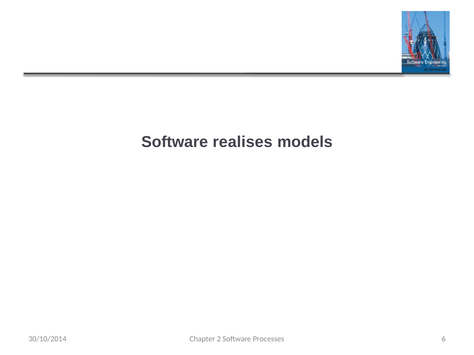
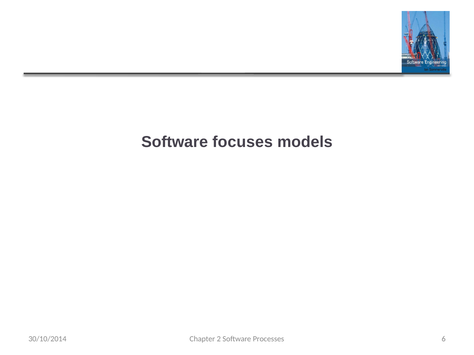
realises: realises -> focuses
